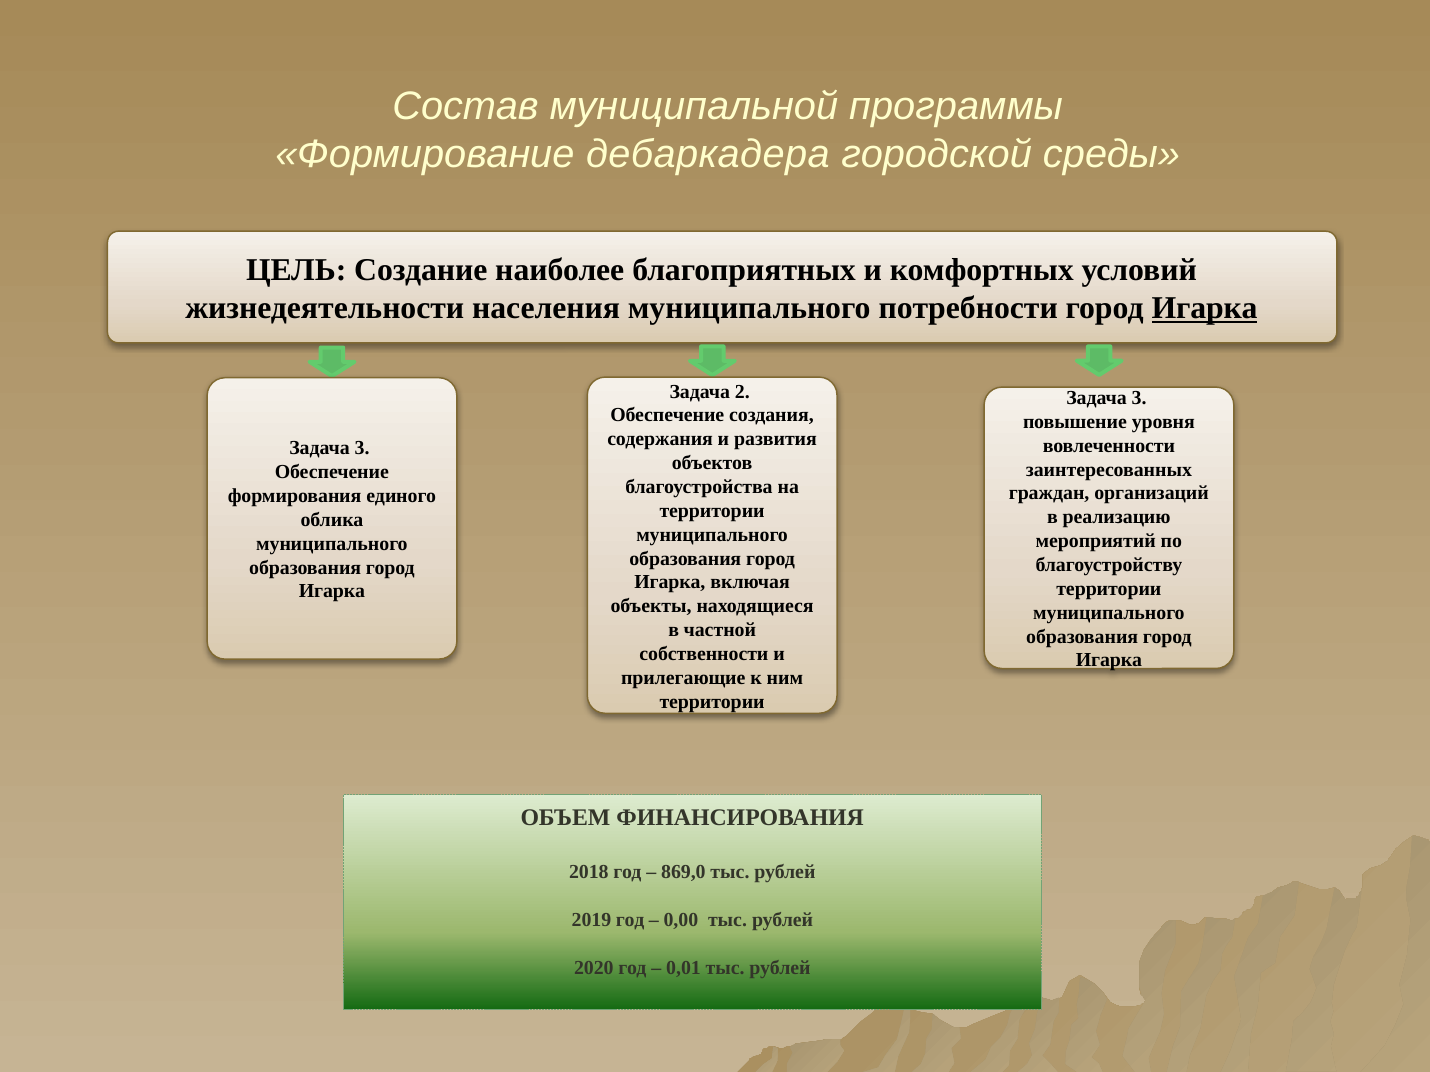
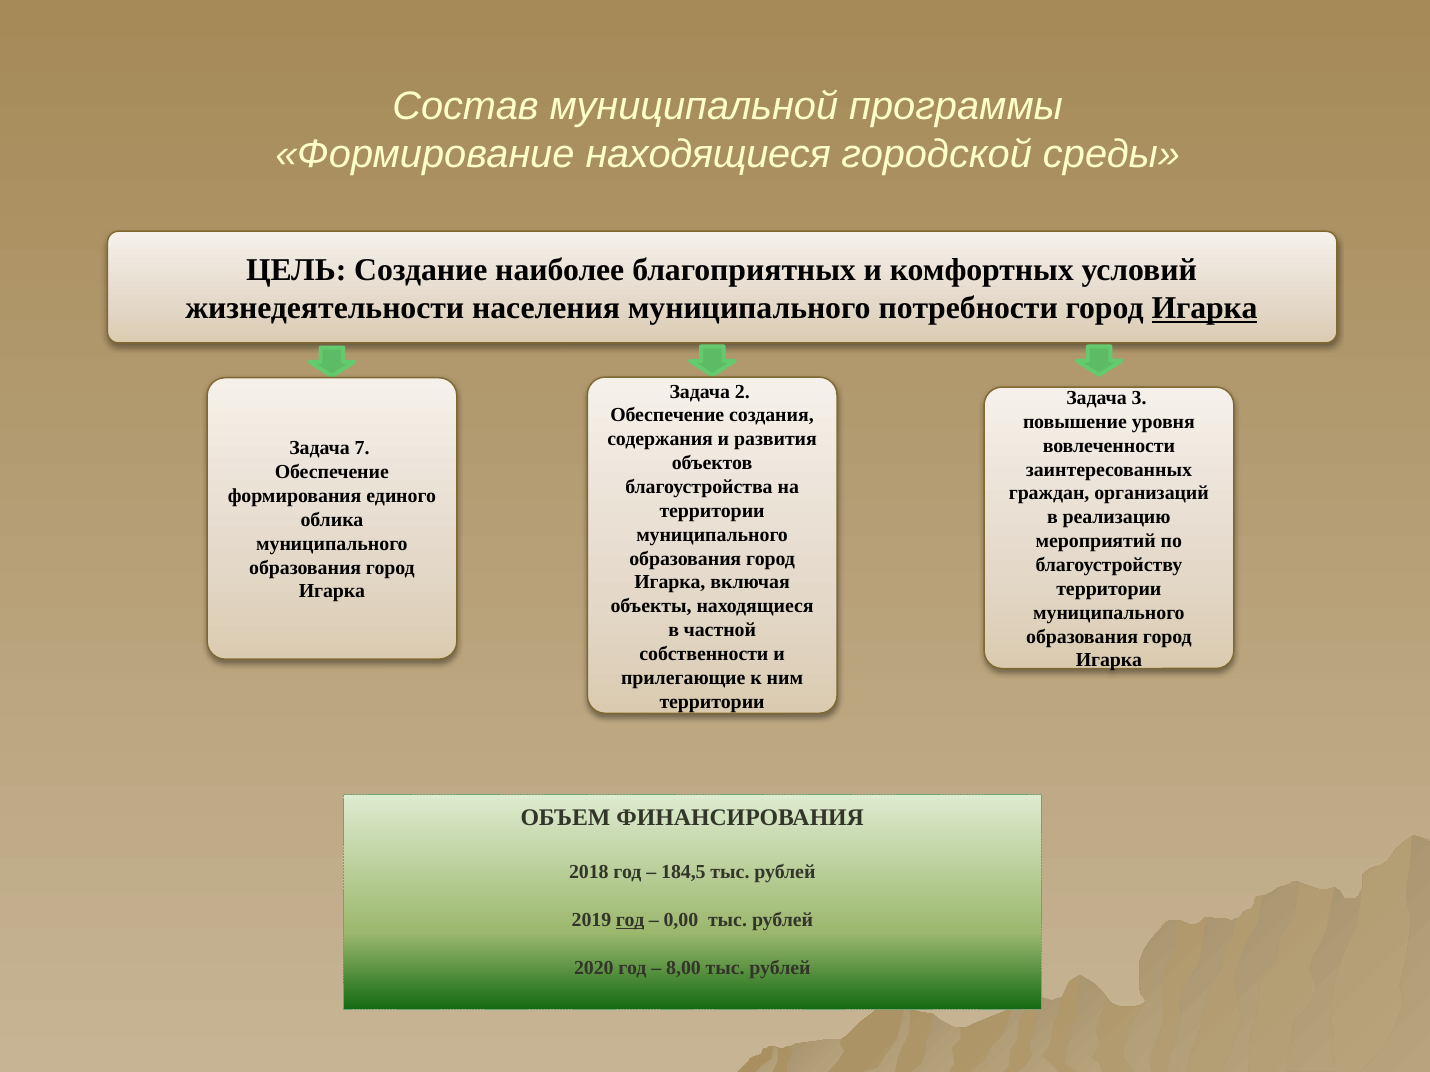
Формирование дебаркадера: дебаркадера -> находящиеся
3 at (362, 448): 3 -> 7
869,0: 869,0 -> 184,5
год at (630, 921) underline: none -> present
0,01: 0,01 -> 8,00
